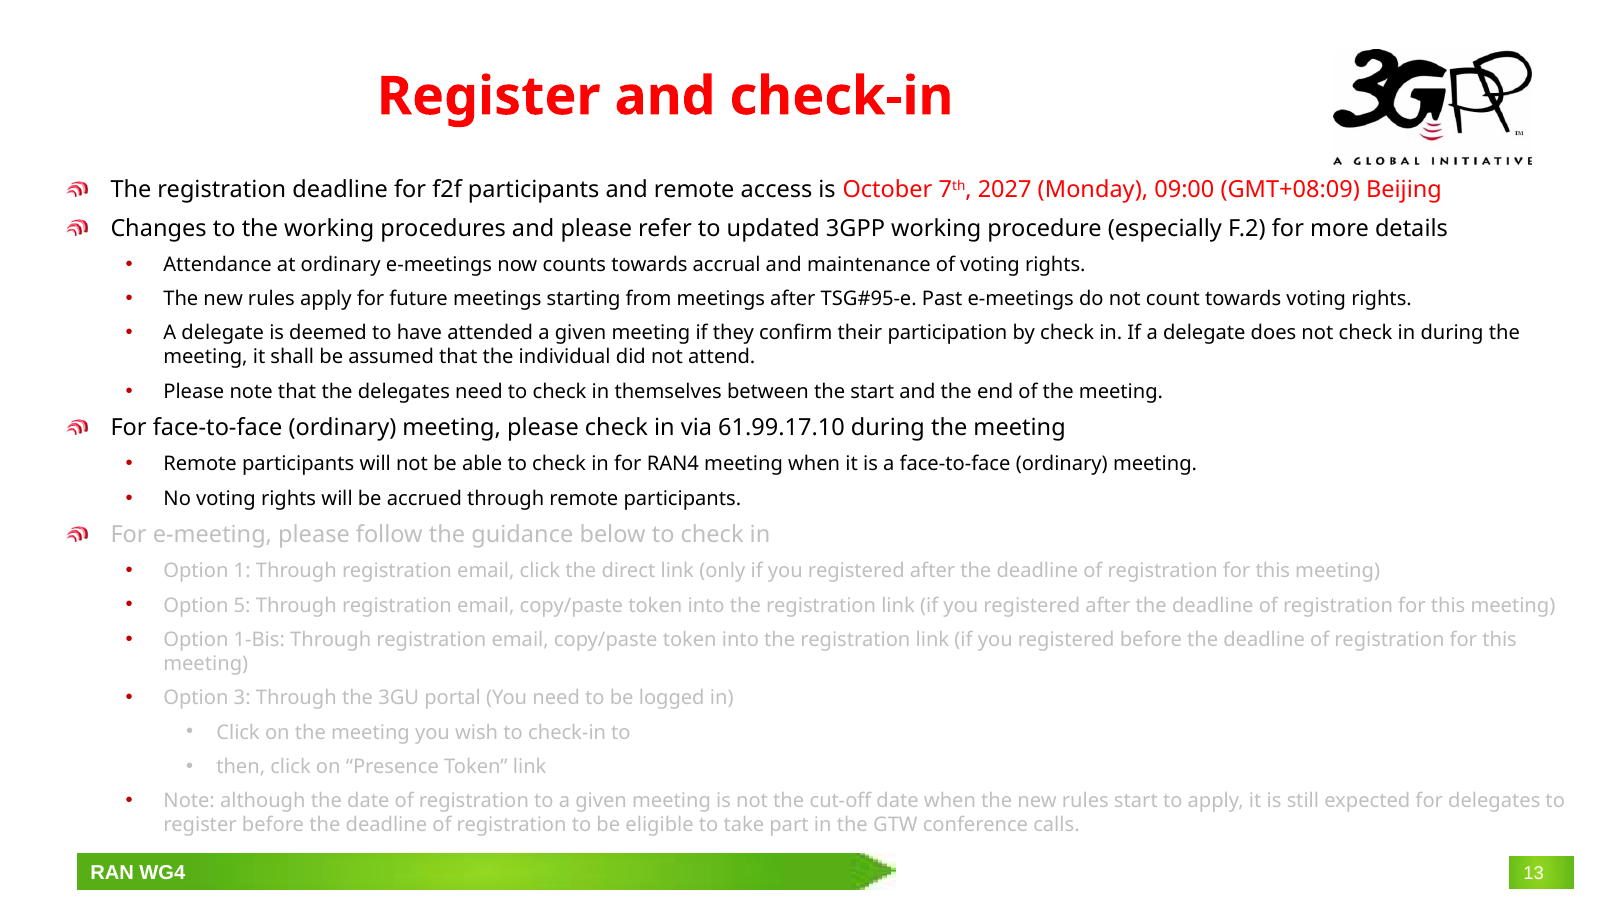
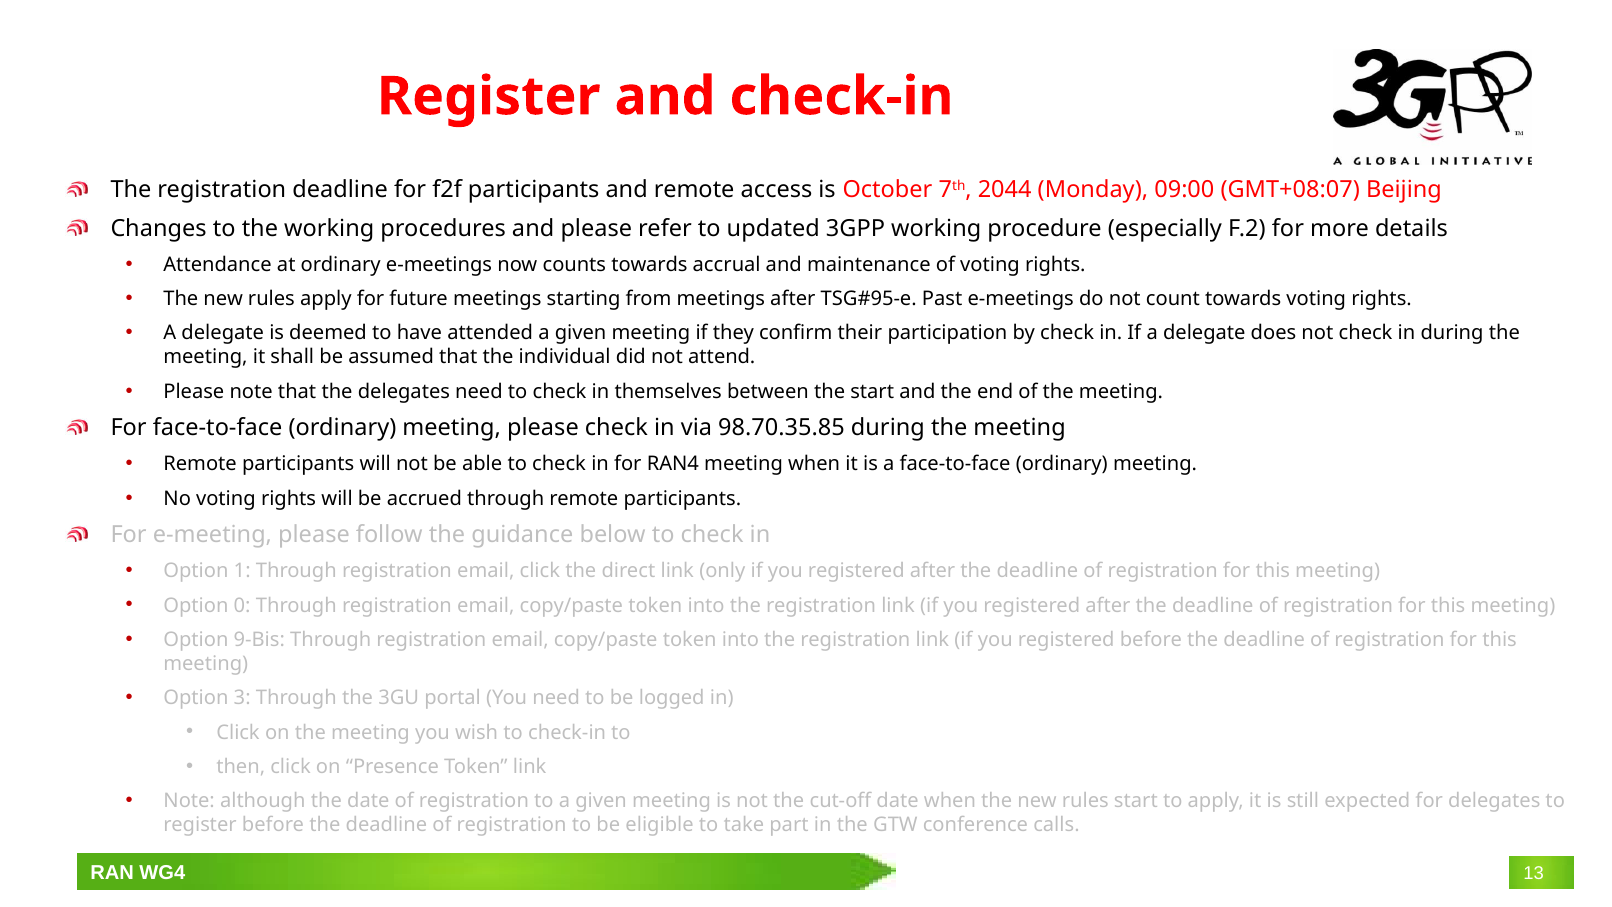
2027: 2027 -> 2044
GMT+08:09: GMT+08:09 -> GMT+08:07
61.99.17.10: 61.99.17.10 -> 98.70.35.85
5: 5 -> 0
1-Bis: 1-Bis -> 9-Bis
